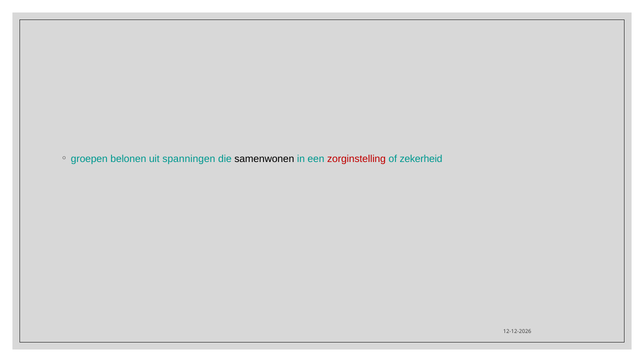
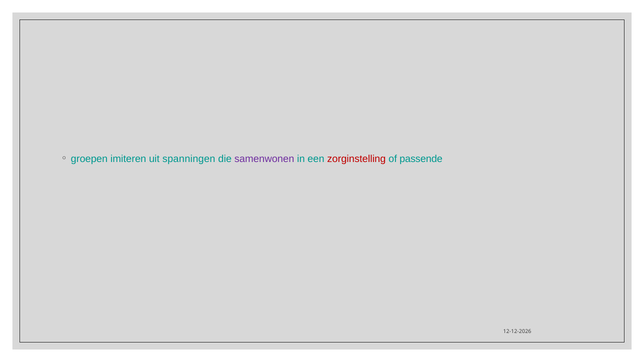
belonen: belonen -> imiteren
samenwonen colour: black -> purple
zekerheid: zekerheid -> passende
